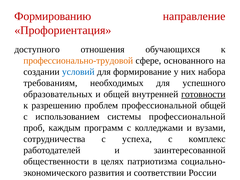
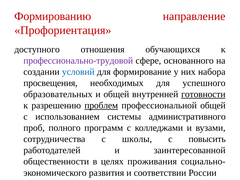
профессионально-трудовой colour: orange -> purple
требованиям: требованиям -> просвещения
проблем underline: none -> present
системы профессиональной: профессиональной -> административного
каждым: каждым -> полного
успеха: успеха -> школы
комплекс: комплекс -> повысить
патриотизма: патриотизма -> проживания
